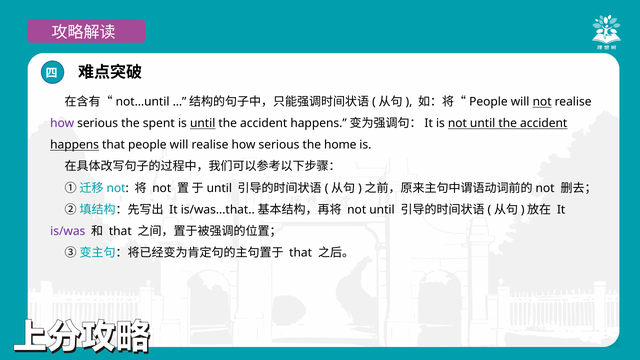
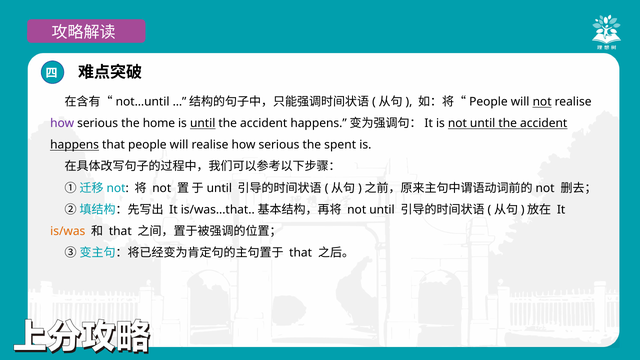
spent: spent -> home
home: home -> spent
is/was colour: purple -> orange
